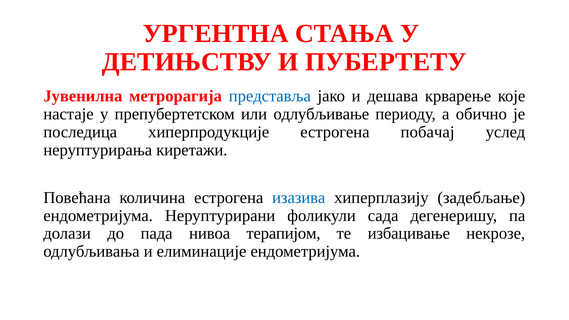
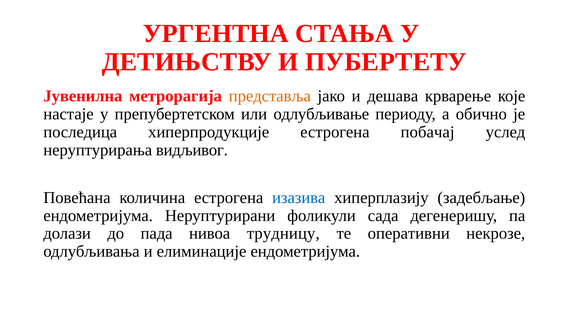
представља colour: blue -> orange
киретажи: киретажи -> видљивог
терапијом: терапијом -> трудницу
избацивање: избацивање -> оперативни
